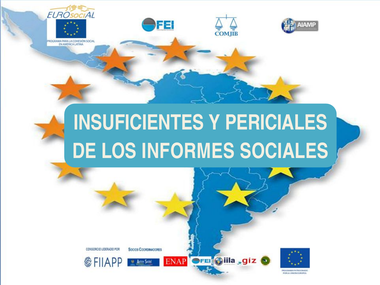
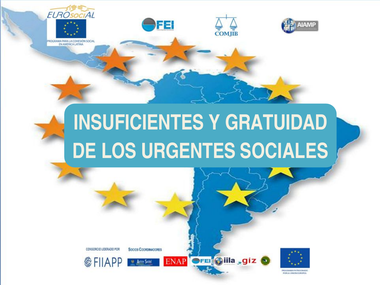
PERICIALES: PERICIALES -> GRATUIDAD
INFORMES: INFORMES -> URGENTES
